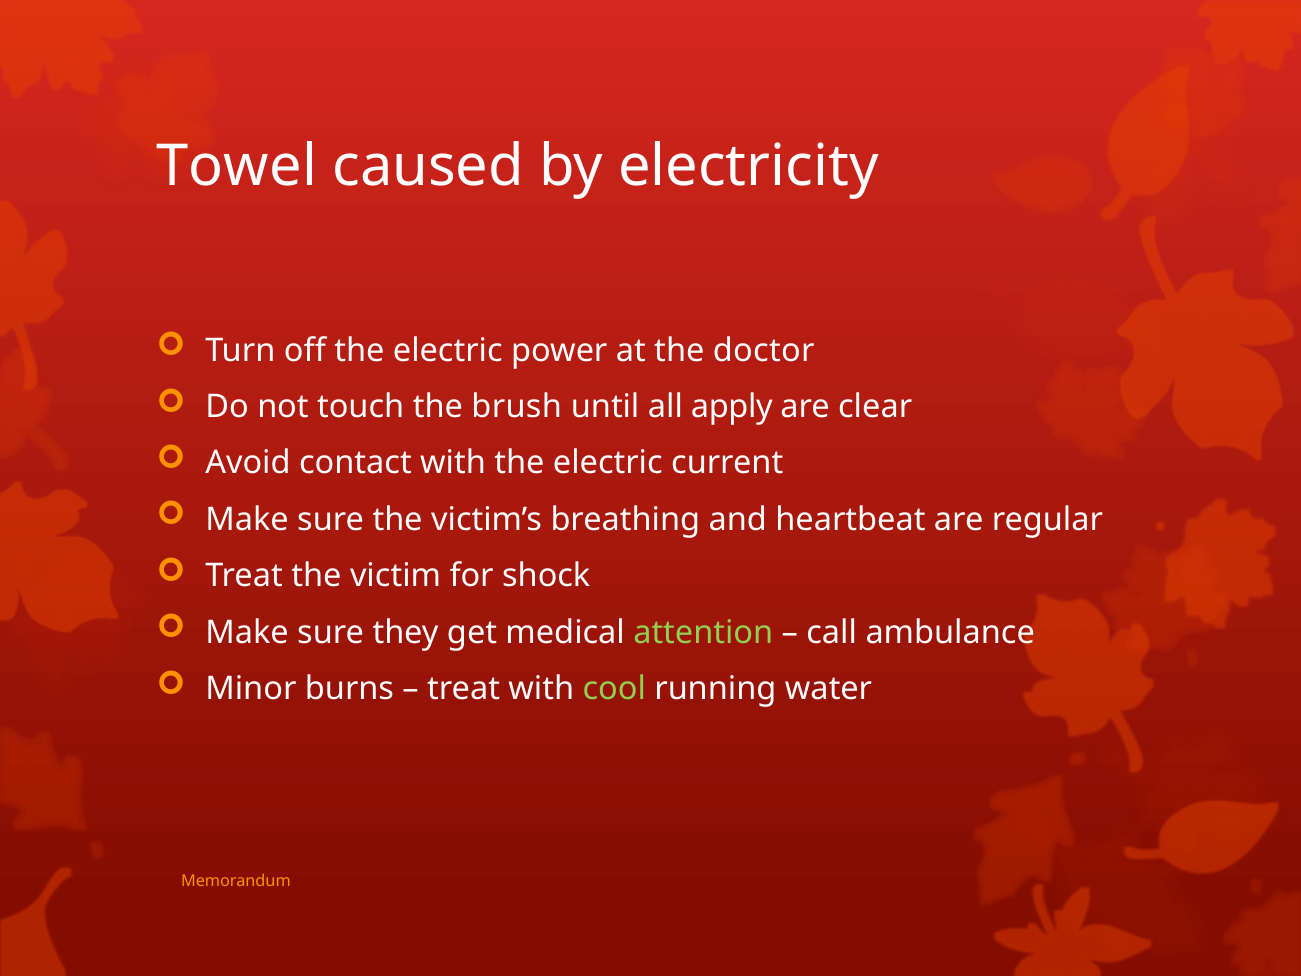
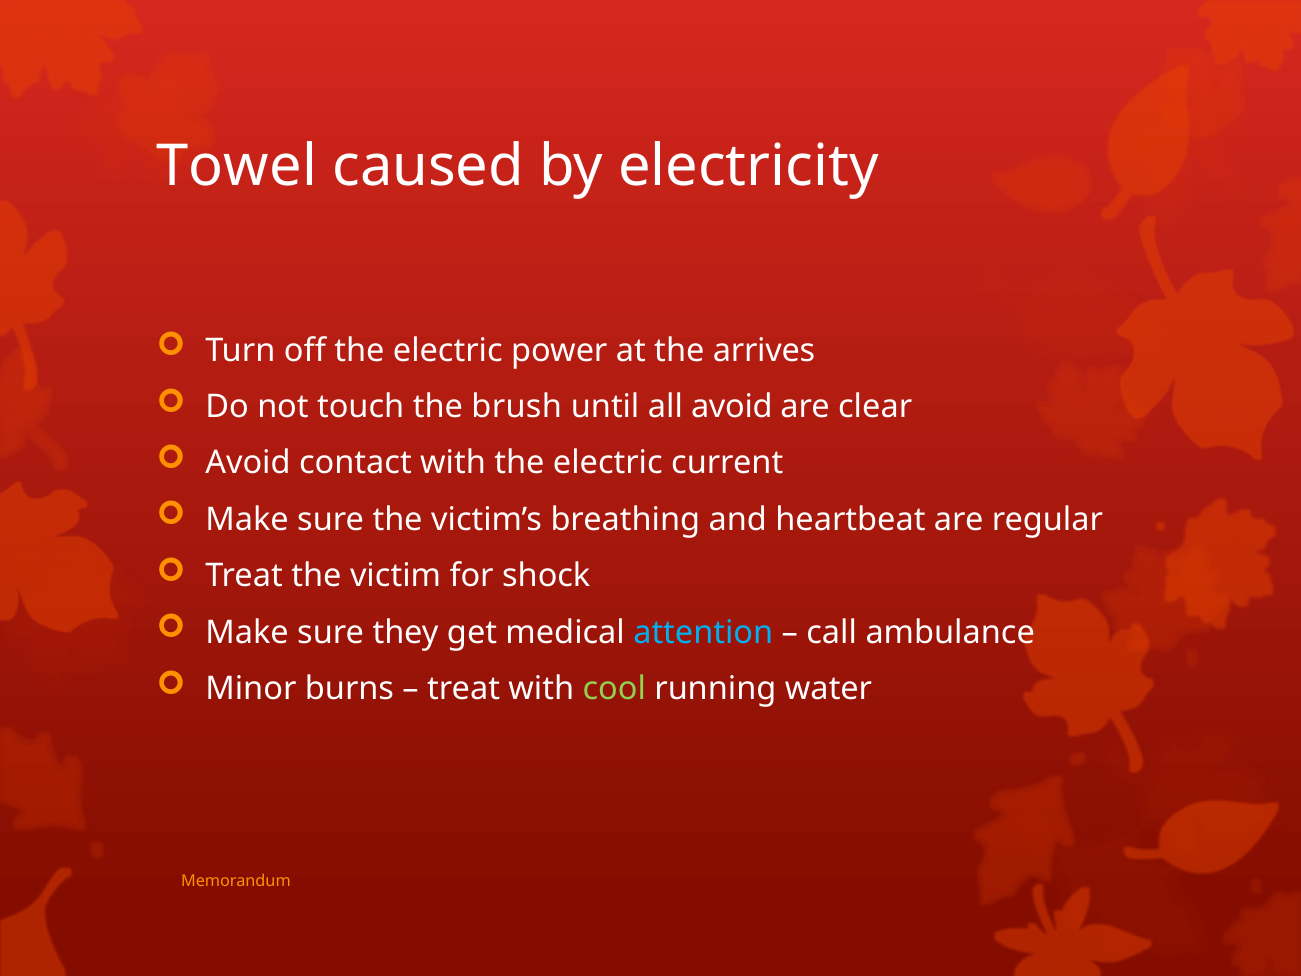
doctor: doctor -> arrives
all apply: apply -> avoid
attention colour: light green -> light blue
